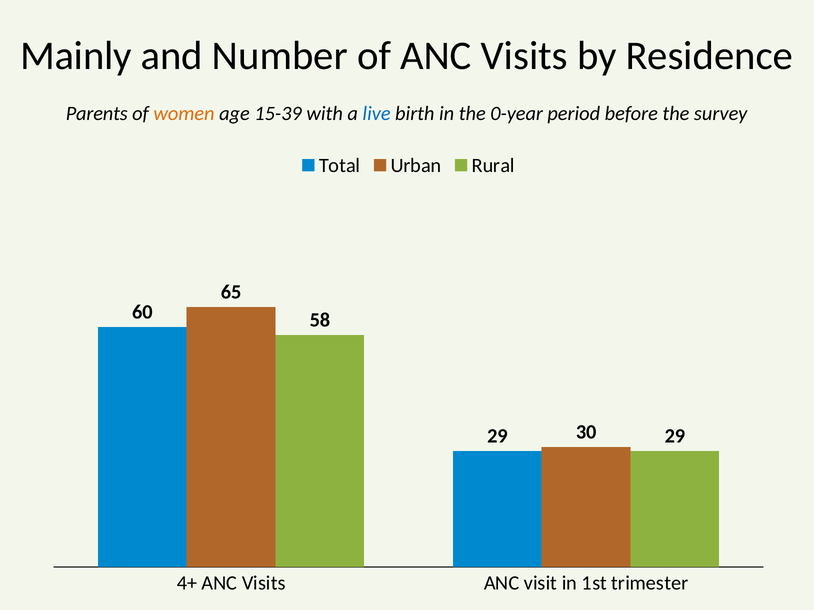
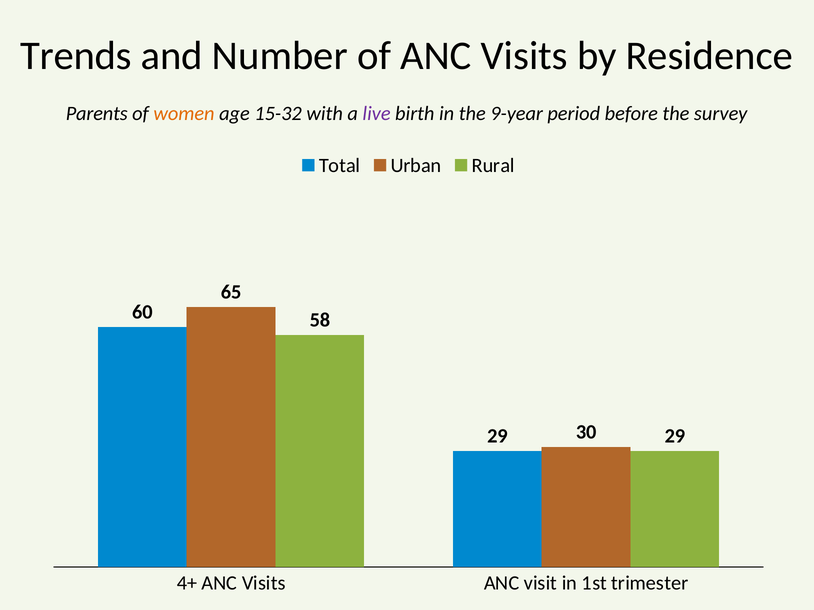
Mainly: Mainly -> Trends
15-39: 15-39 -> 15-32
live colour: blue -> purple
0-year: 0-year -> 9-year
